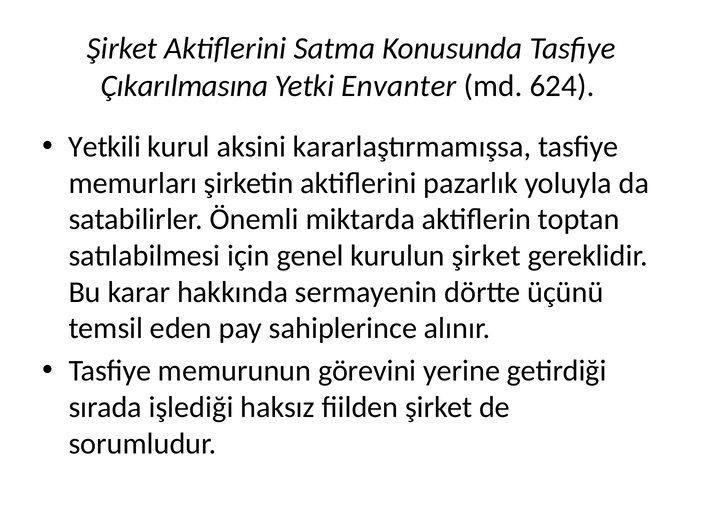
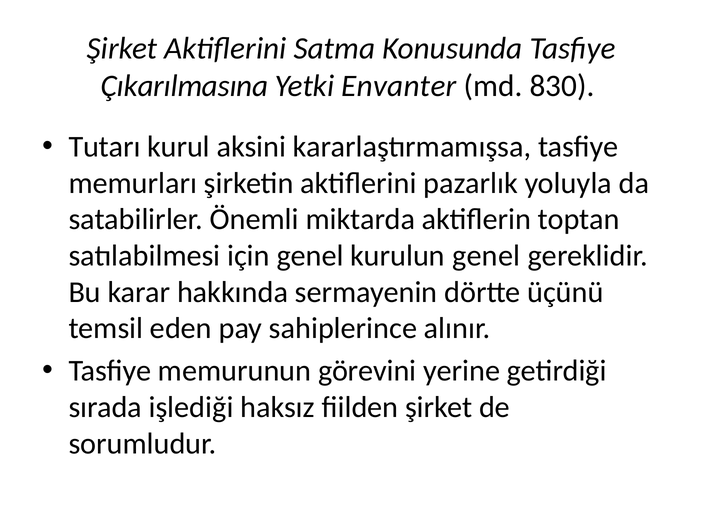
624: 624 -> 830
Yetkili: Yetkili -> Tutarı
kurulun şirket: şirket -> genel
